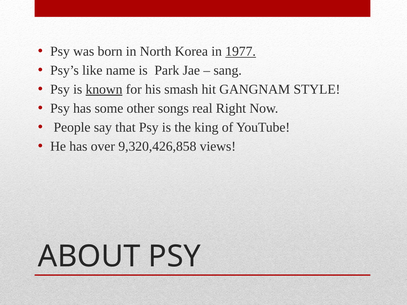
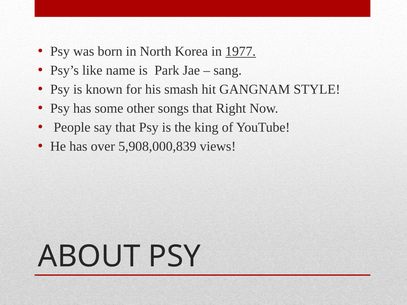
known underline: present -> none
songs real: real -> that
9,320,426,858: 9,320,426,858 -> 5,908,000,839
